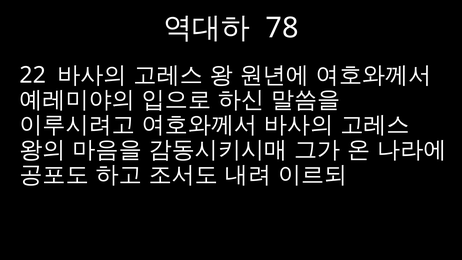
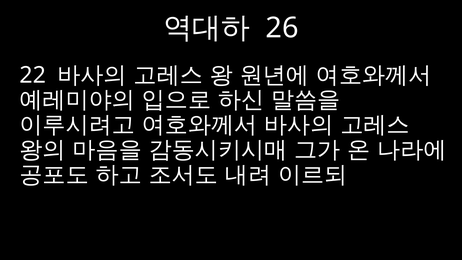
78: 78 -> 26
